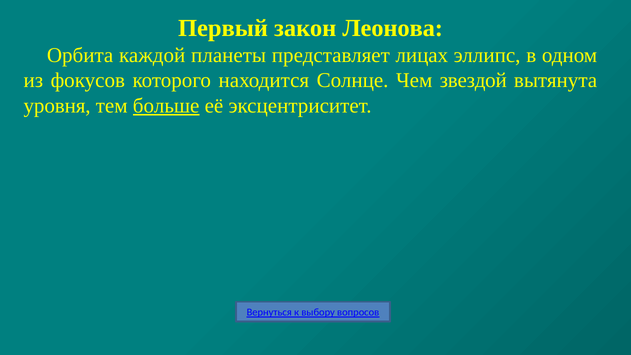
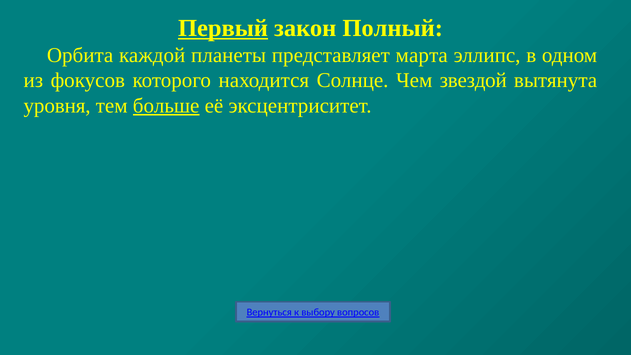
Первый underline: none -> present
Леонова: Леонова -> Полный
лицах: лицах -> марта
